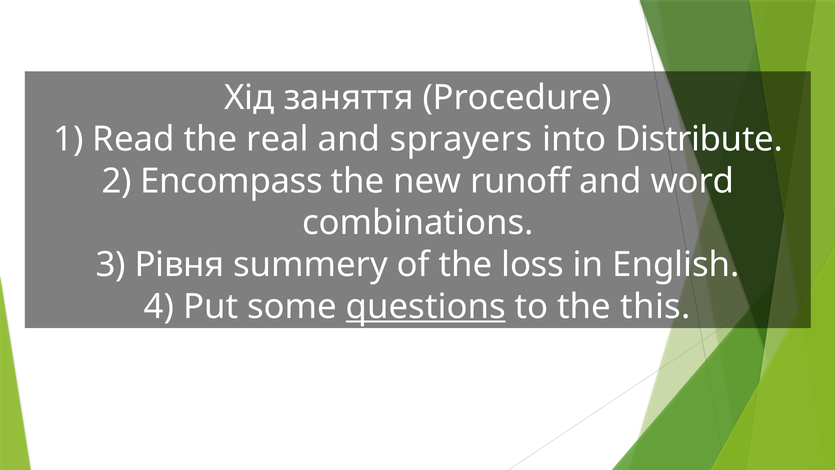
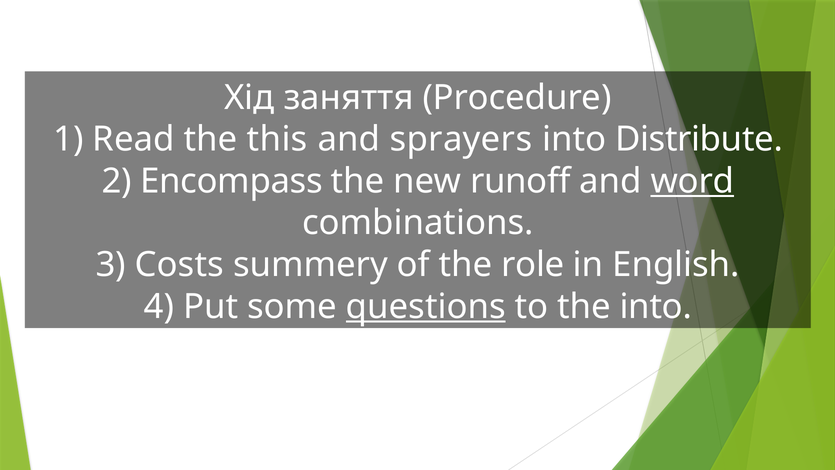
real: real -> this
word underline: none -> present
Рівня: Рівня -> Costs
loss: loss -> role
the this: this -> into
